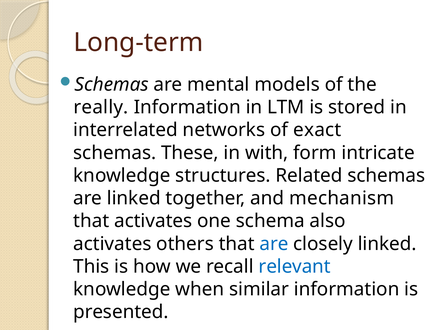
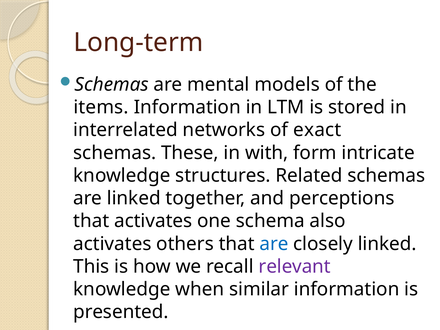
really: really -> items
mechanism: mechanism -> perceptions
relevant colour: blue -> purple
